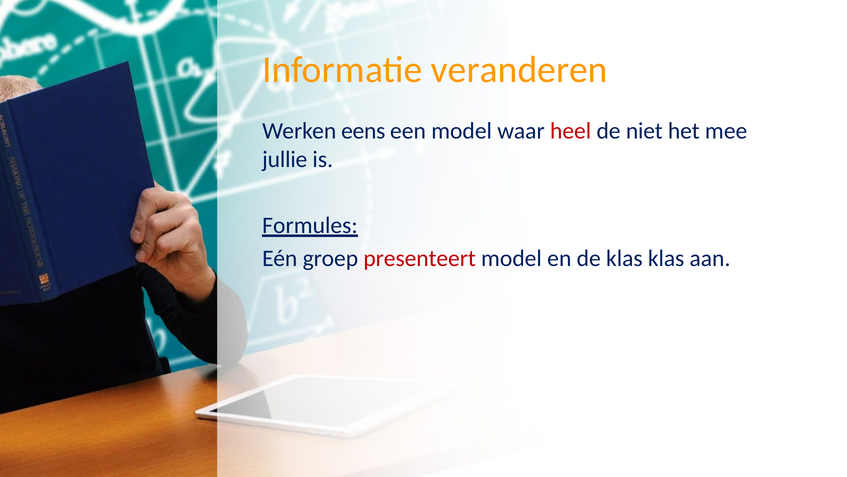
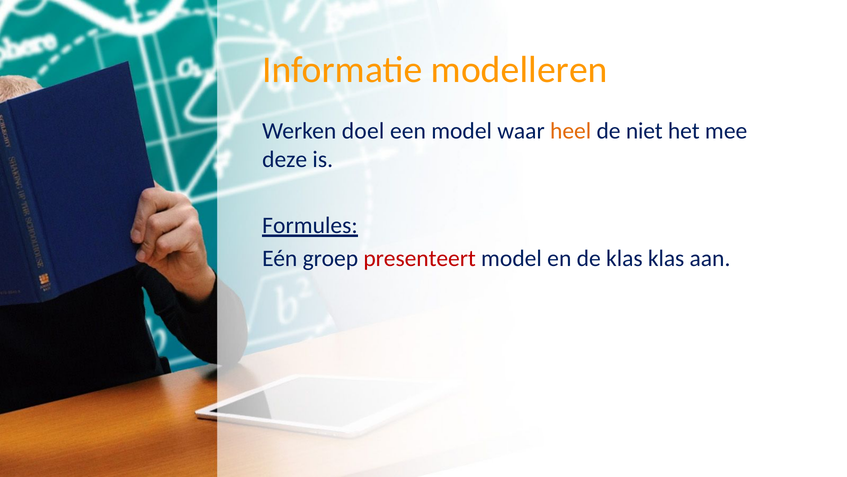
veranderen: veranderen -> modelleren
eens: eens -> doel
heel colour: red -> orange
jullie: jullie -> deze
